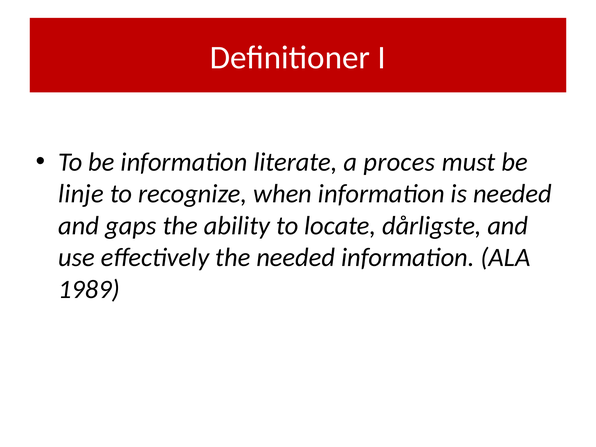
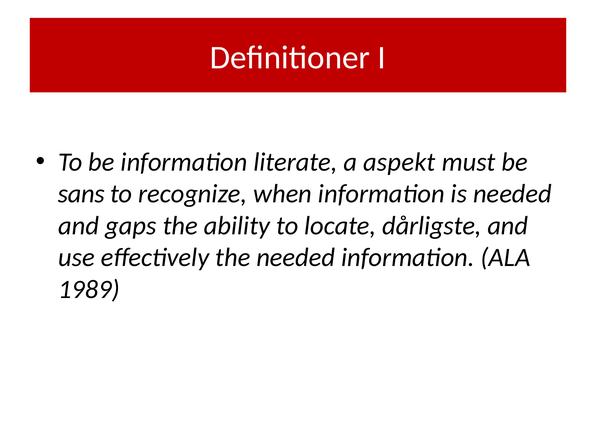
proces: proces -> aspekt
linje: linje -> sans
